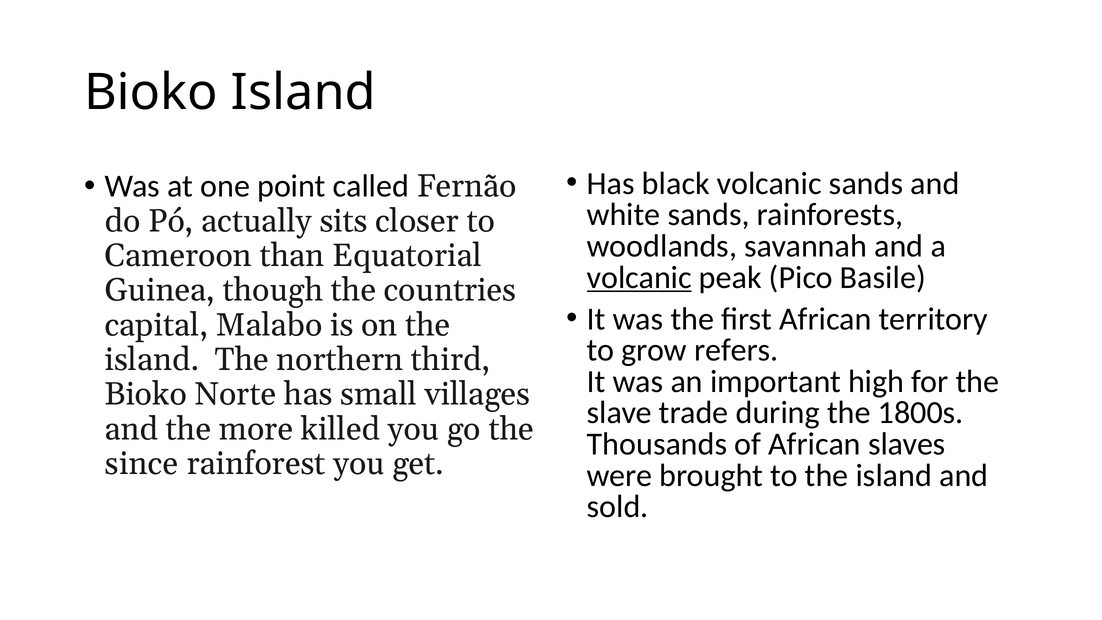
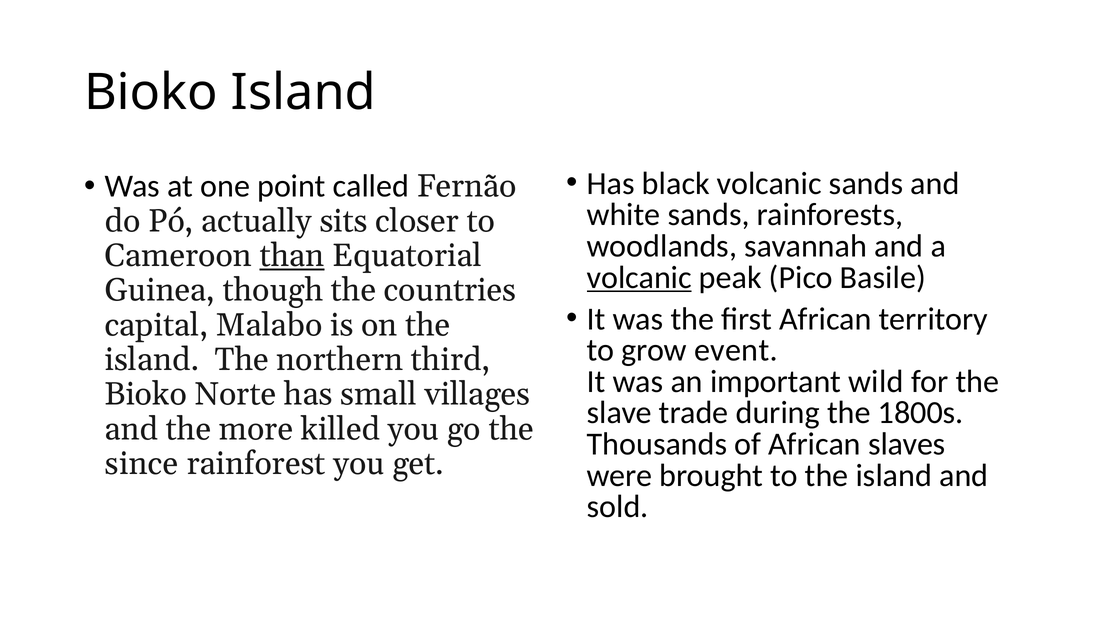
than underline: none -> present
refers: refers -> event
high: high -> wild
